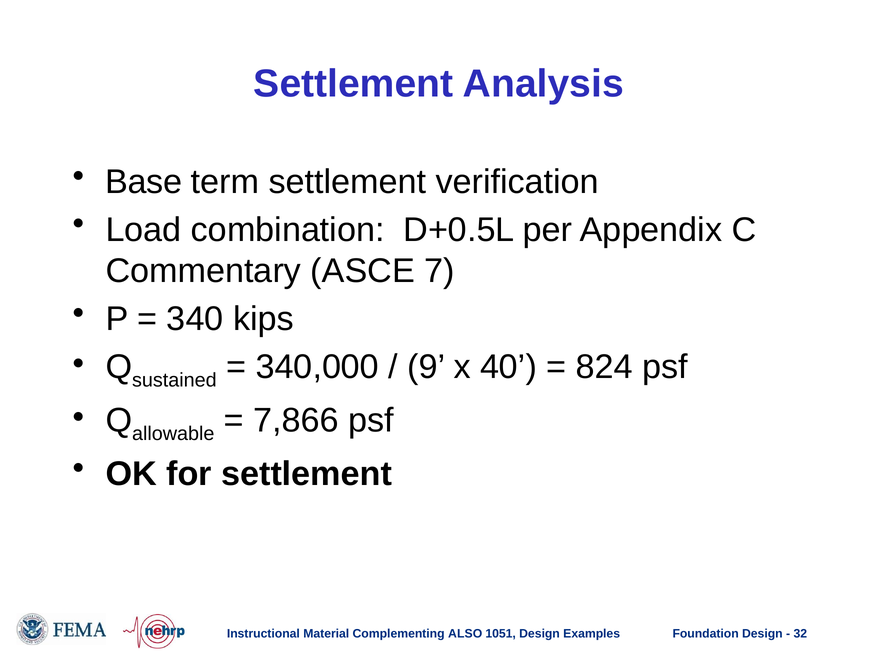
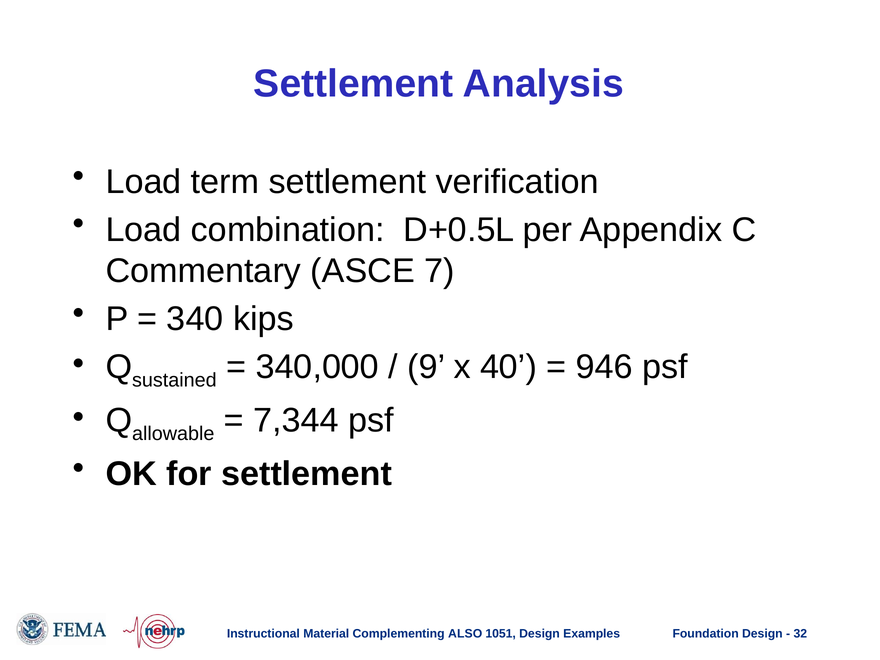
Base at (144, 182): Base -> Load
824: 824 -> 946
7,866: 7,866 -> 7,344
